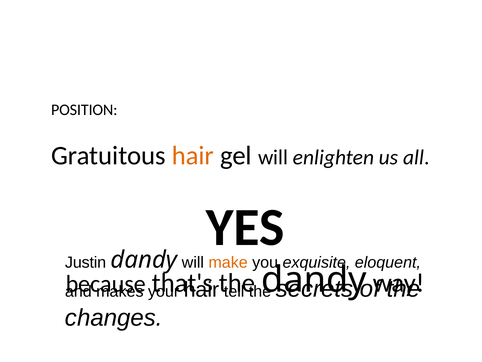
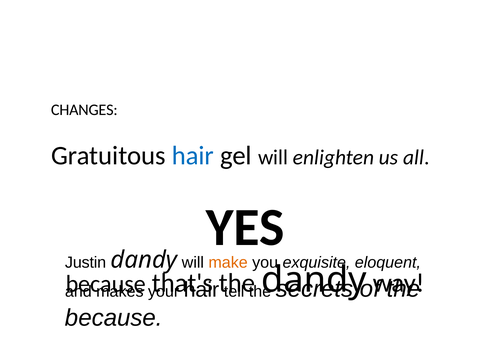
POSITION: POSITION -> CHANGES
hair at (193, 155) colour: orange -> blue
changes at (114, 317): changes -> because
